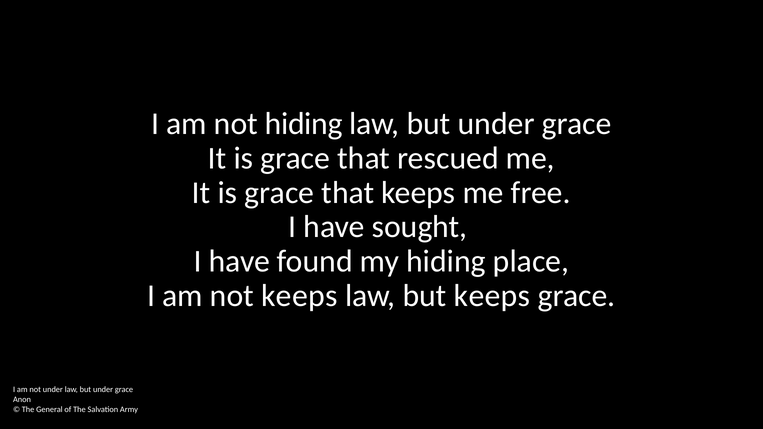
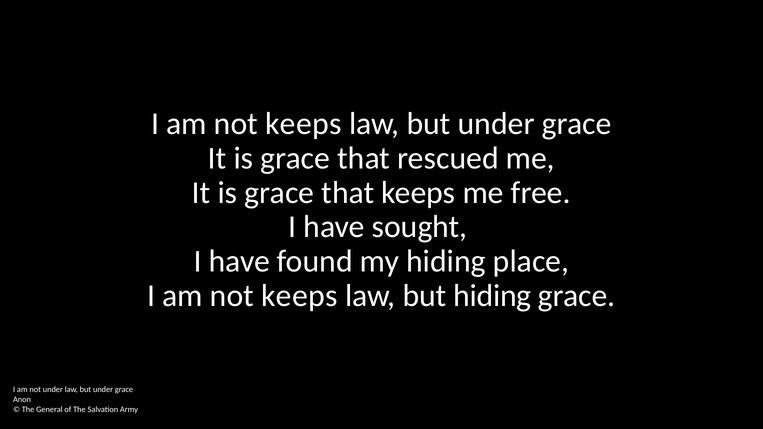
hiding at (304, 124): hiding -> keeps
but keeps: keeps -> hiding
